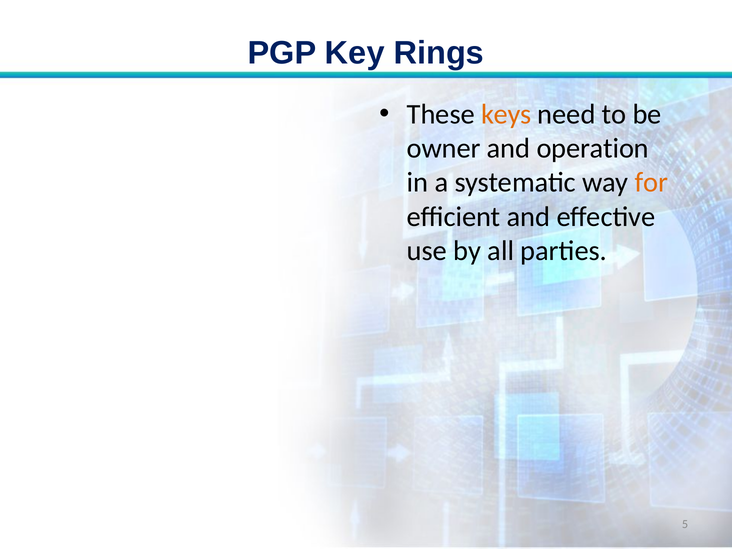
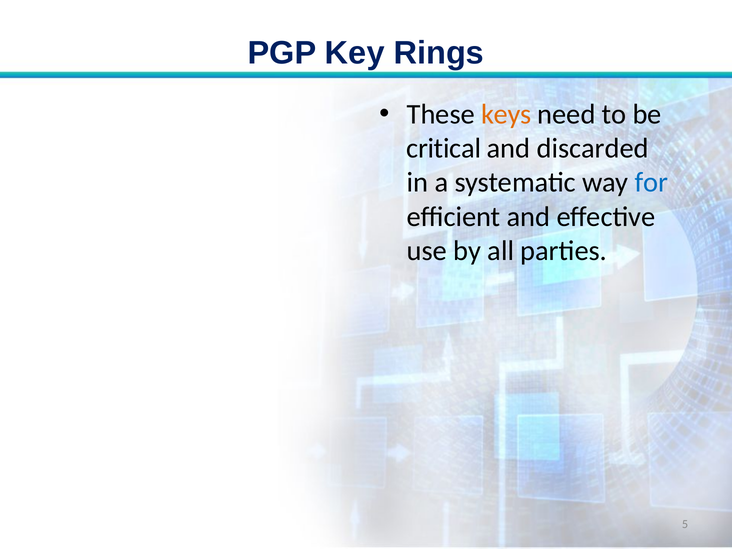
owner: owner -> critical
operation: operation -> discarded
for colour: orange -> blue
